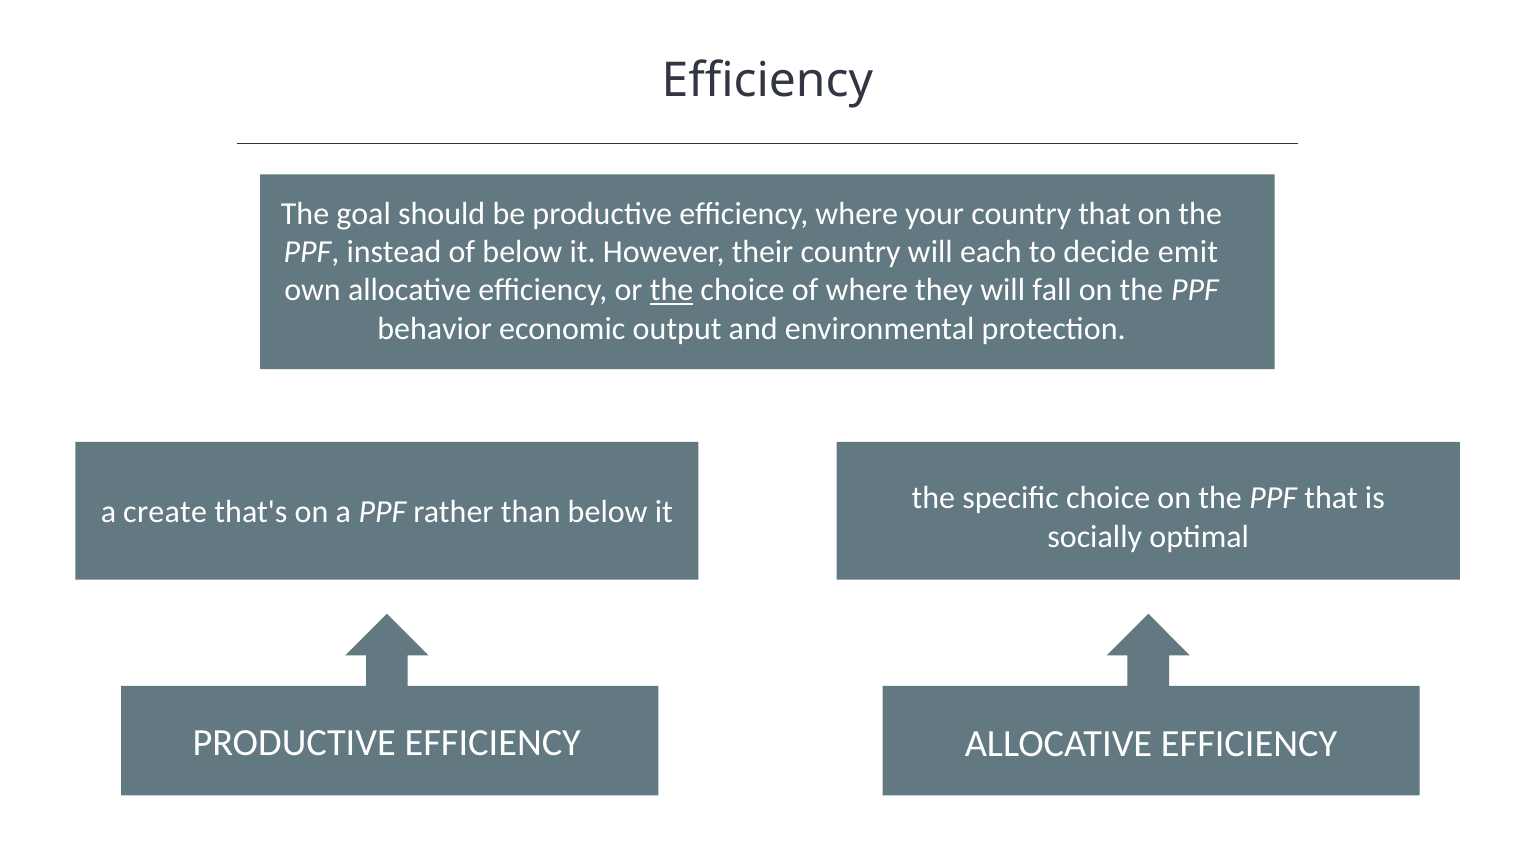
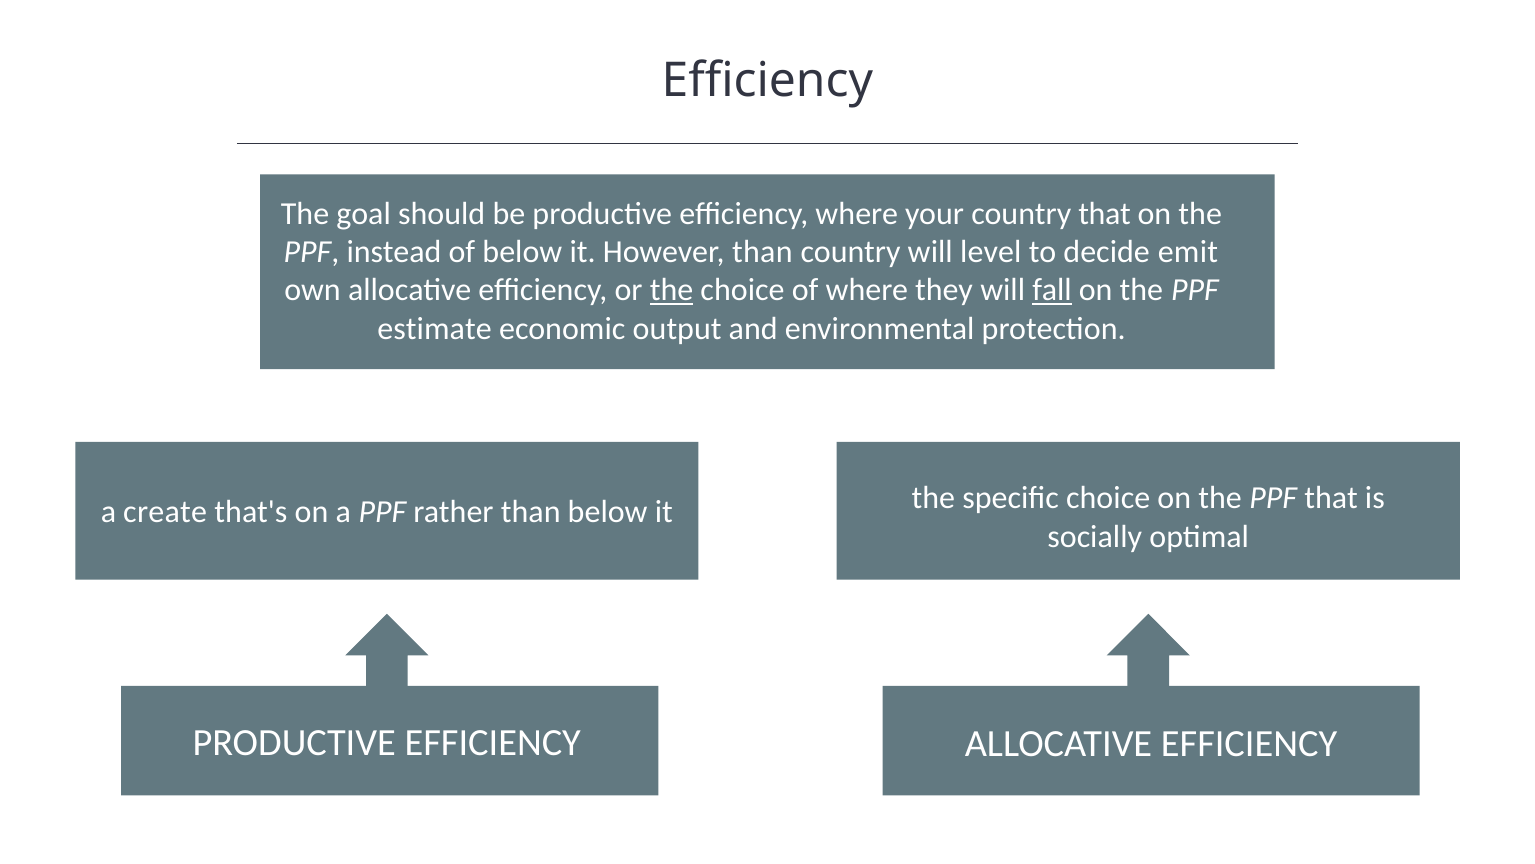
However their: their -> than
each: each -> level
fall underline: none -> present
behavior: behavior -> estimate
